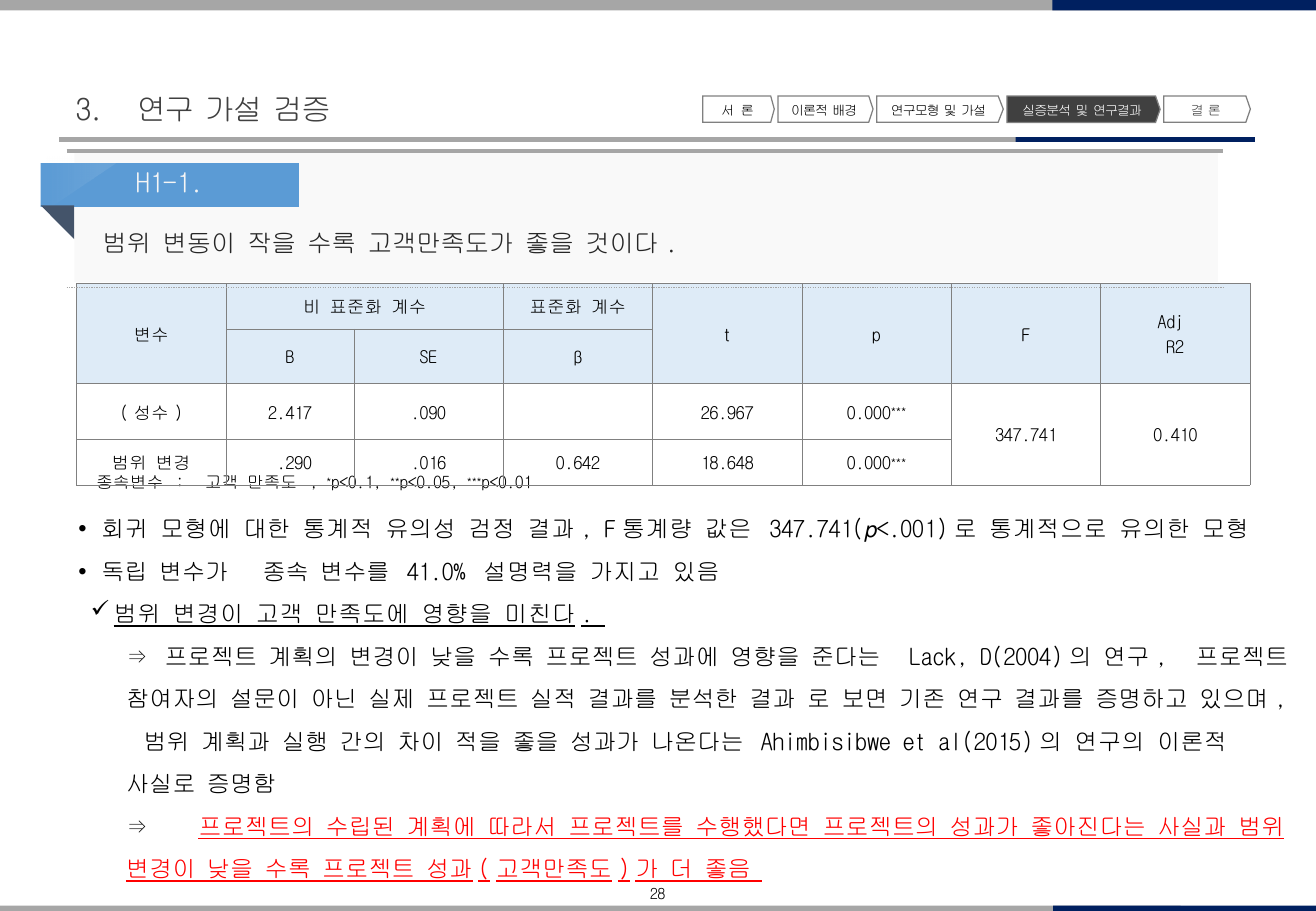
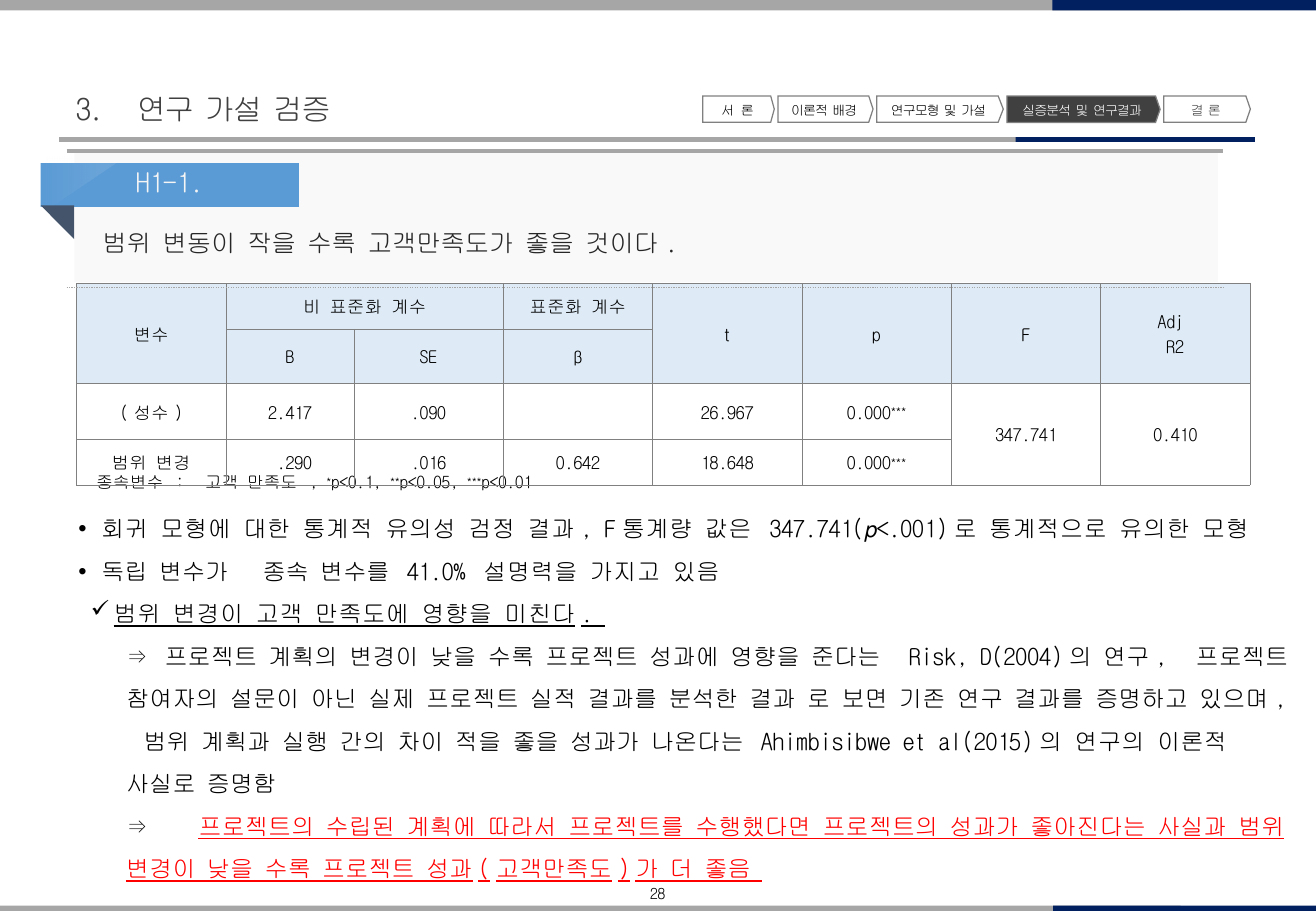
Lack: Lack -> Risk
